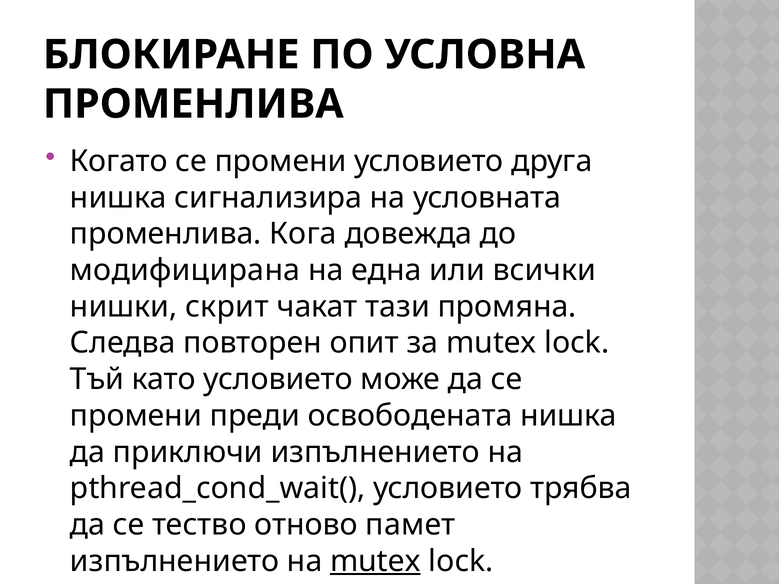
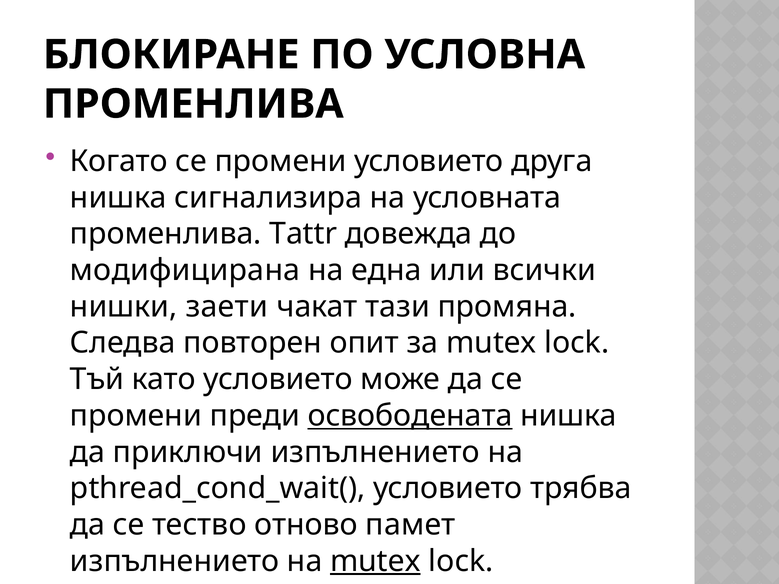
Кога: Кога -> Tattr
скрит: скрит -> заети
освободената underline: none -> present
